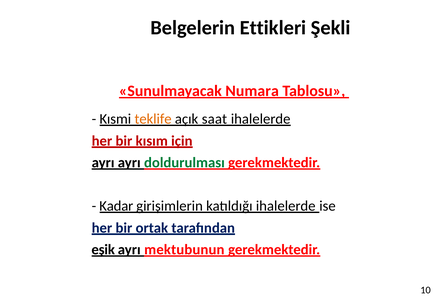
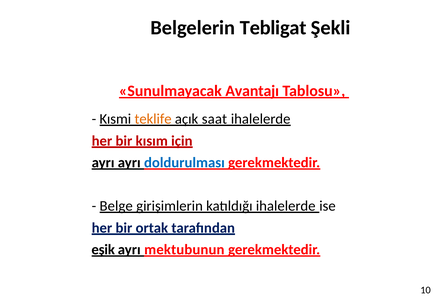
Ettikleri: Ettikleri -> Tebligat
Numara: Numara -> Avantajı
doldurulması colour: green -> blue
Kadar: Kadar -> Belge
